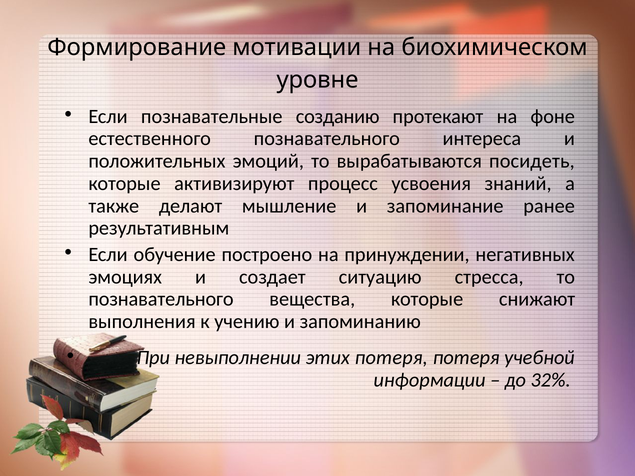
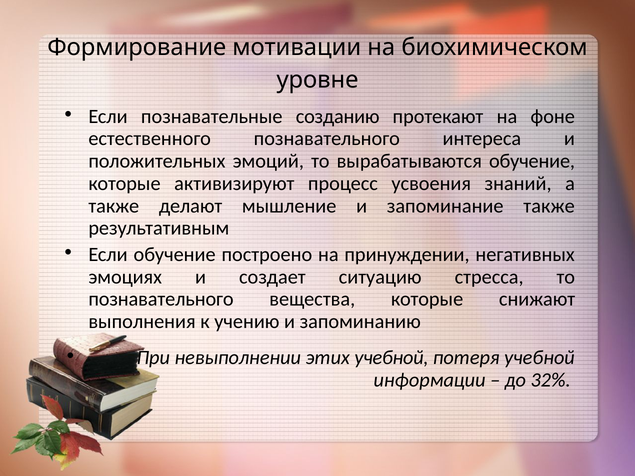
вырабатываются посидеть: посидеть -> обучение
запоминание ранее: ранее -> также
этих потеря: потеря -> учебной
